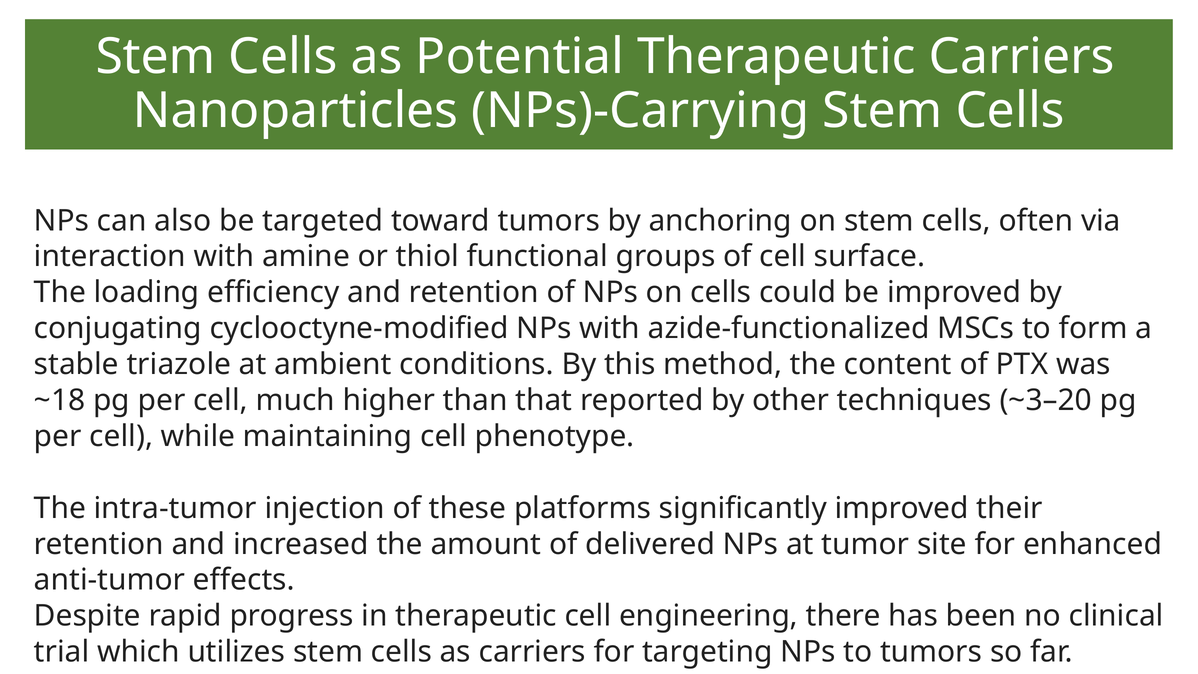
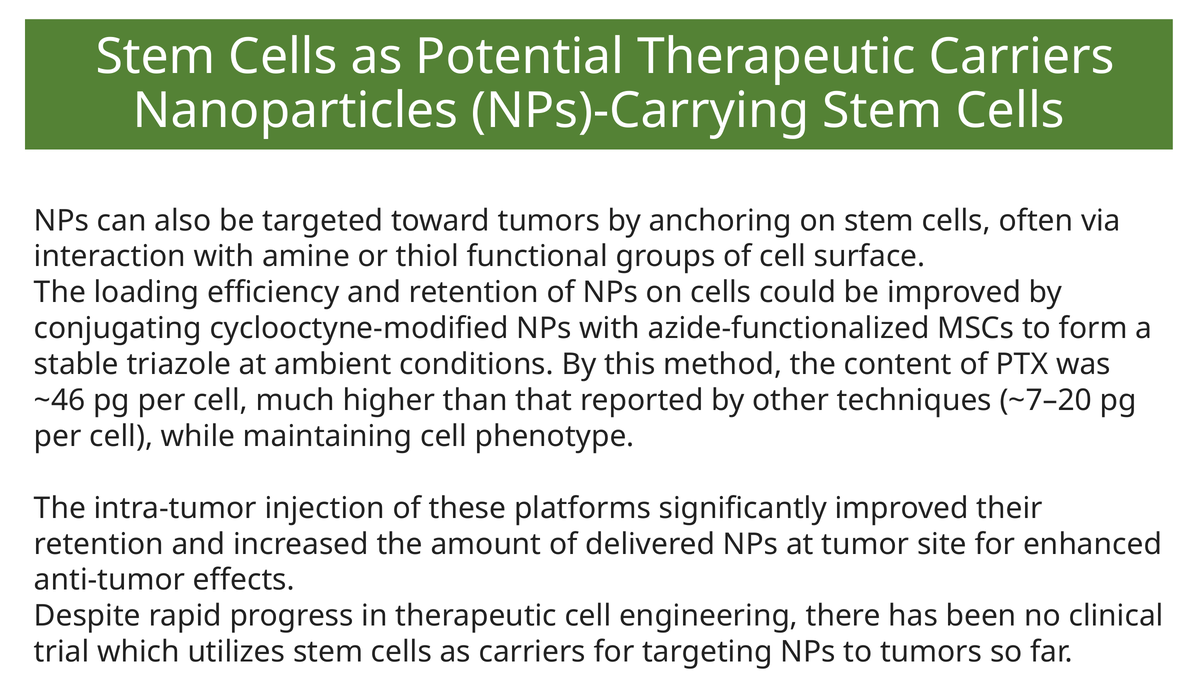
~18: ~18 -> ~46
~3–20: ~3–20 -> ~7–20
